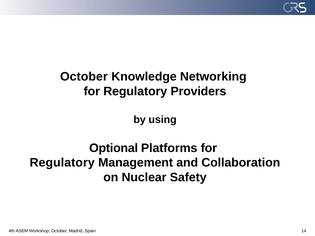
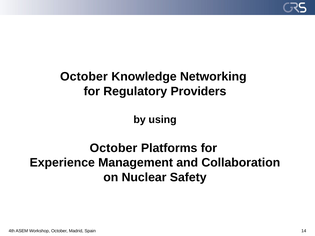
Optional at (114, 148): Optional -> October
Regulatory at (62, 163): Regulatory -> Experience
